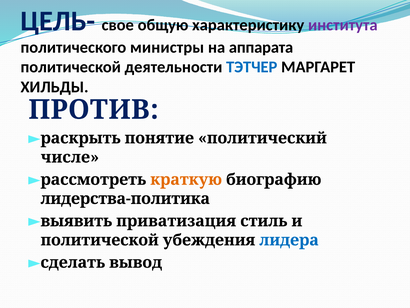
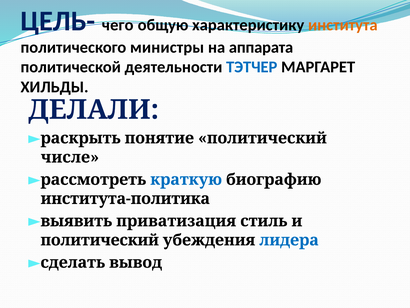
свое: свое -> чего
института colour: purple -> orange
ПРОТИВ: ПРОТИВ -> ДЕЛАЛИ
краткую colour: orange -> blue
лидерства-политика: лидерства-политика -> института-политика
политической at (100, 240): политической -> политический
